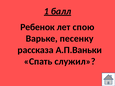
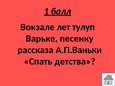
Ребенок: Ребенок -> Вокзале
спою: спою -> тулуп
служил: служил -> детства
